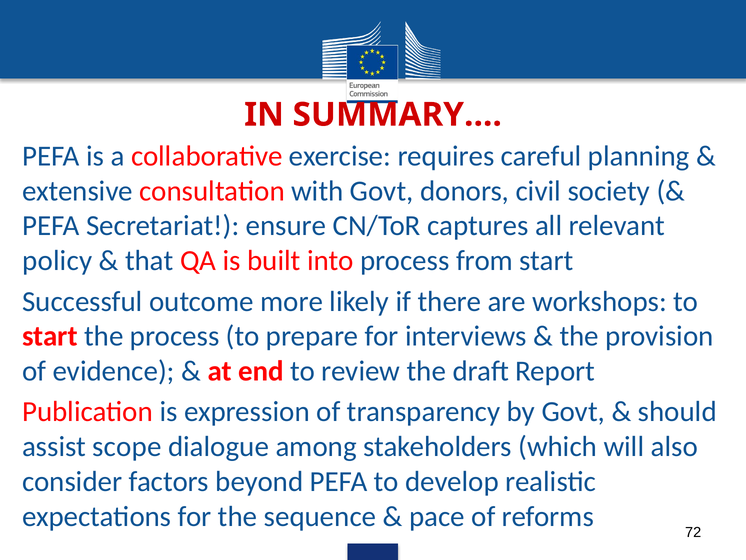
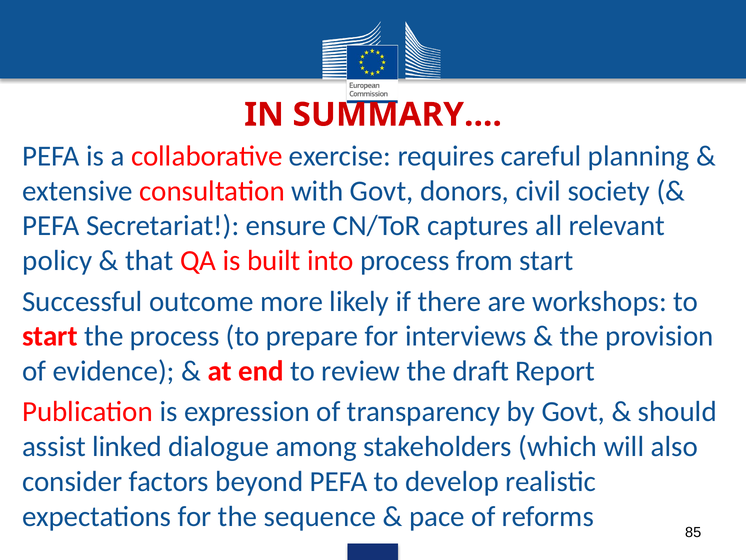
scope: scope -> linked
72: 72 -> 85
